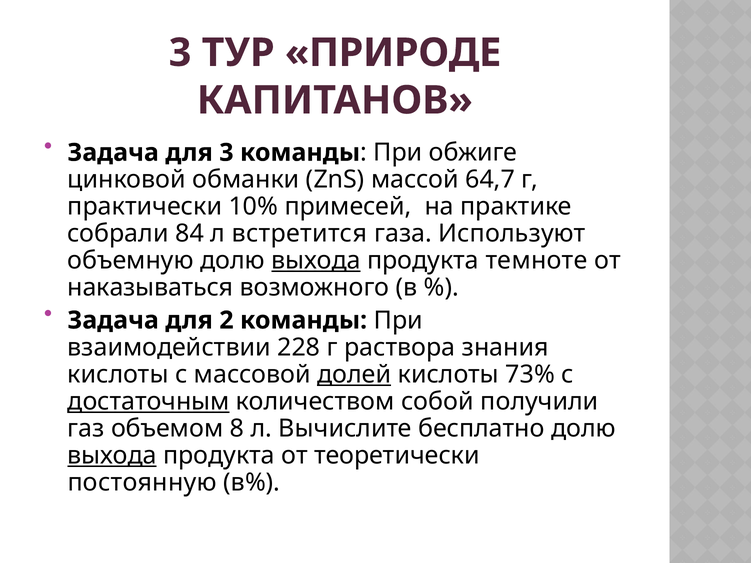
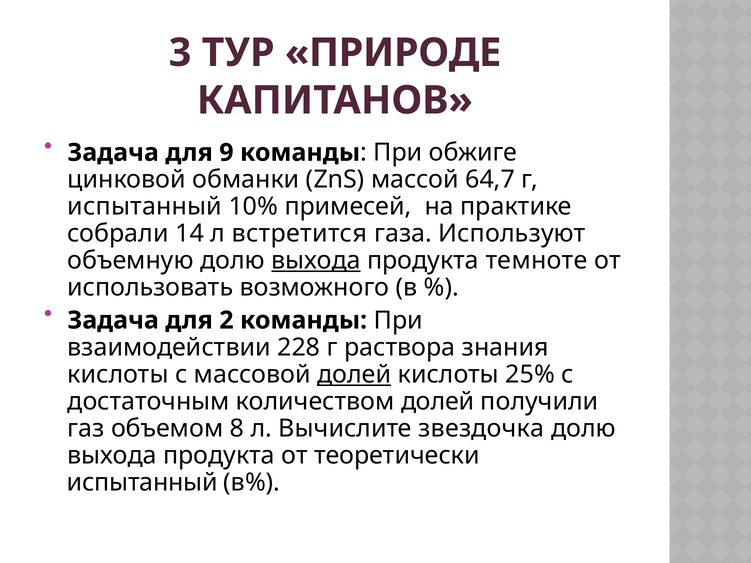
для 3: 3 -> 9
практически at (145, 207): практически -> испытанный
84: 84 -> 14
наказываться: наказываться -> использовать
73%: 73% -> 25%
достаточным underline: present -> none
количеством собой: собой -> долей
бесплатно: бесплатно -> звездочка
выхода at (112, 456) underline: present -> none
постоянную at (142, 483): постоянную -> испытанный
